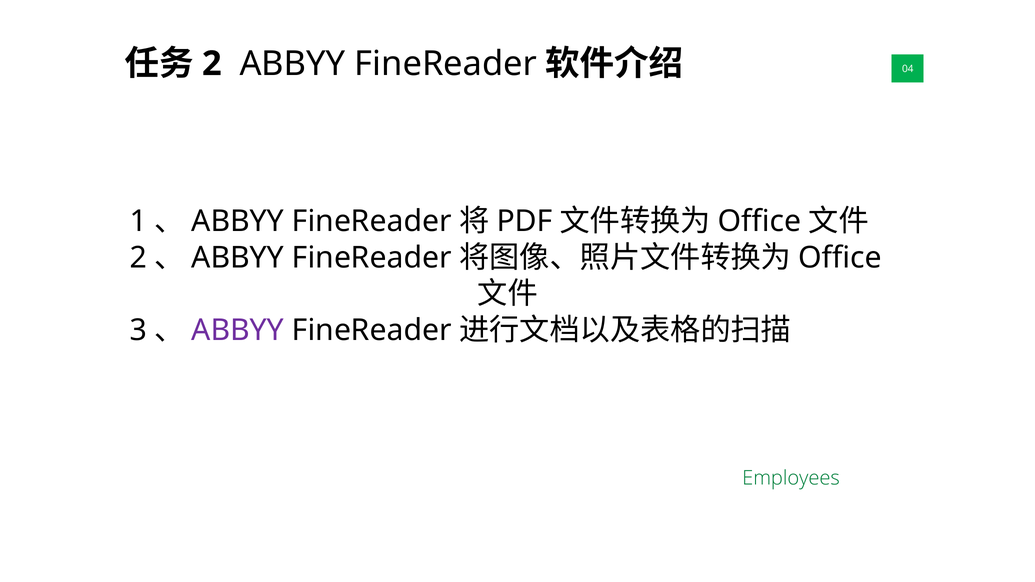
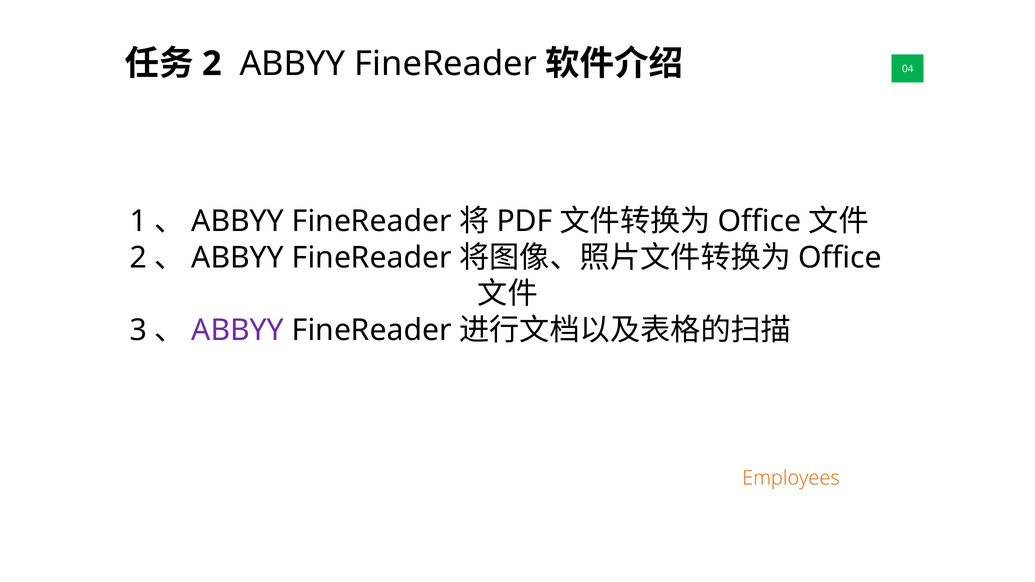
Employees colour: green -> orange
